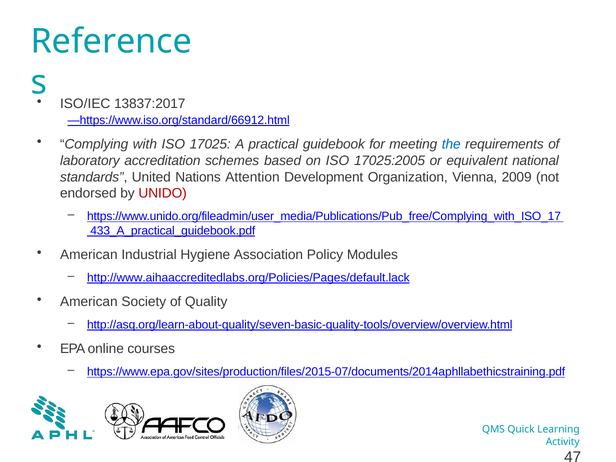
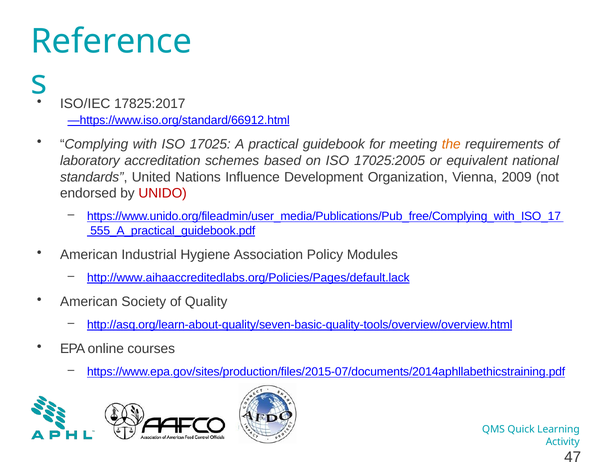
13837:2017: 13837:2017 -> 17825:2017
the colour: blue -> orange
Attention: Attention -> Influence
433_A_practical_guidebook.pdf: 433_A_practical_guidebook.pdf -> 555_A_practical_guidebook.pdf
